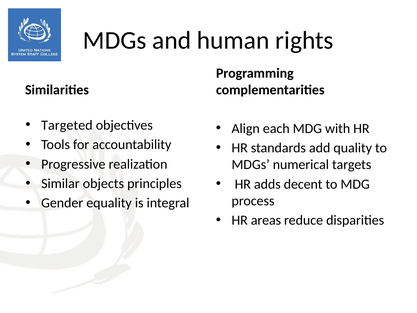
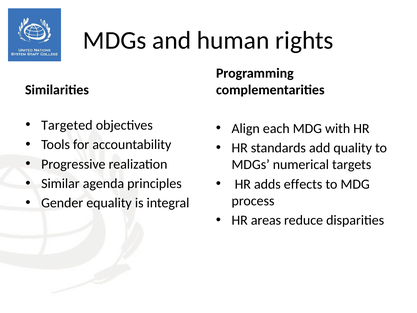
objects: objects -> agenda
decent: decent -> effects
